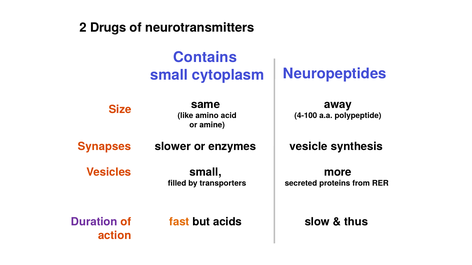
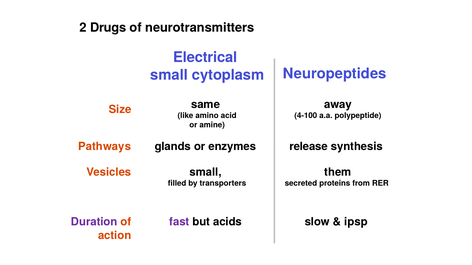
Contains: Contains -> Electrical
Synapses: Synapses -> Pathways
slower: slower -> glands
vesicle: vesicle -> release
more: more -> them
fast colour: orange -> purple
thus: thus -> ipsp
